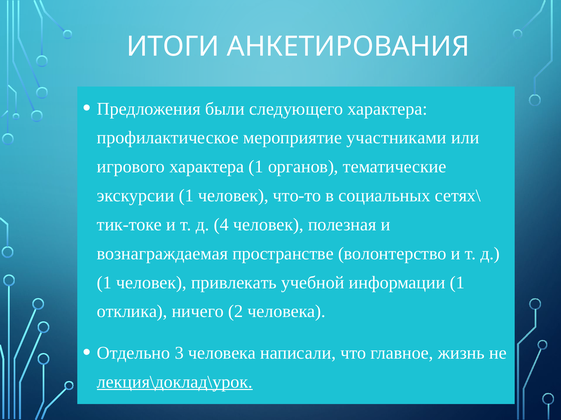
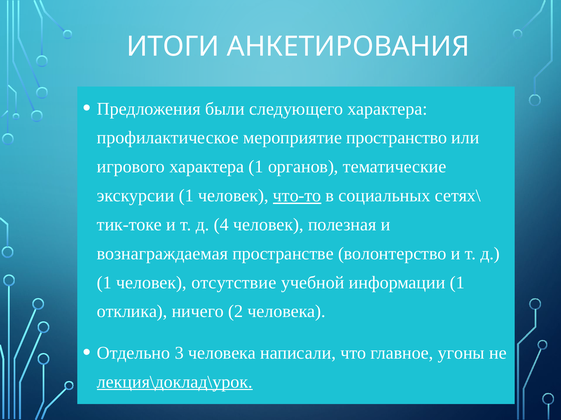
участниками: участниками -> пространство
что-то underline: none -> present
привлекать: привлекать -> отсутствие
жизнь: жизнь -> угоны
